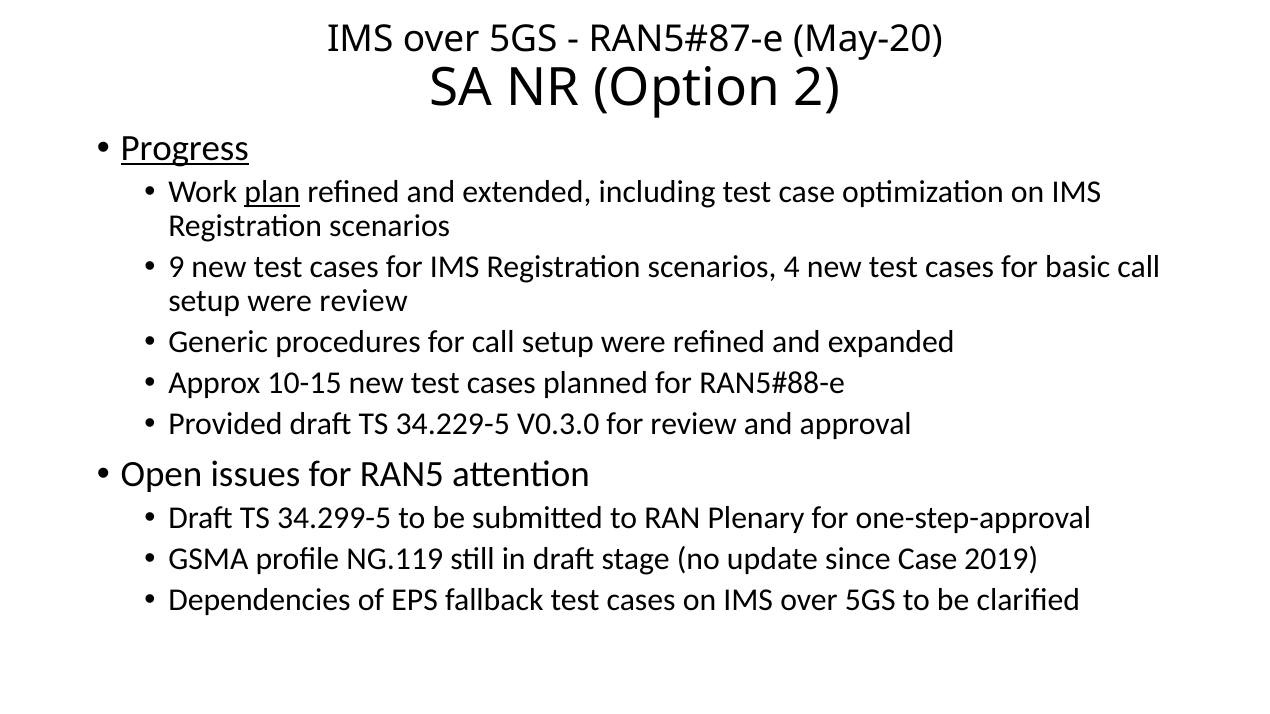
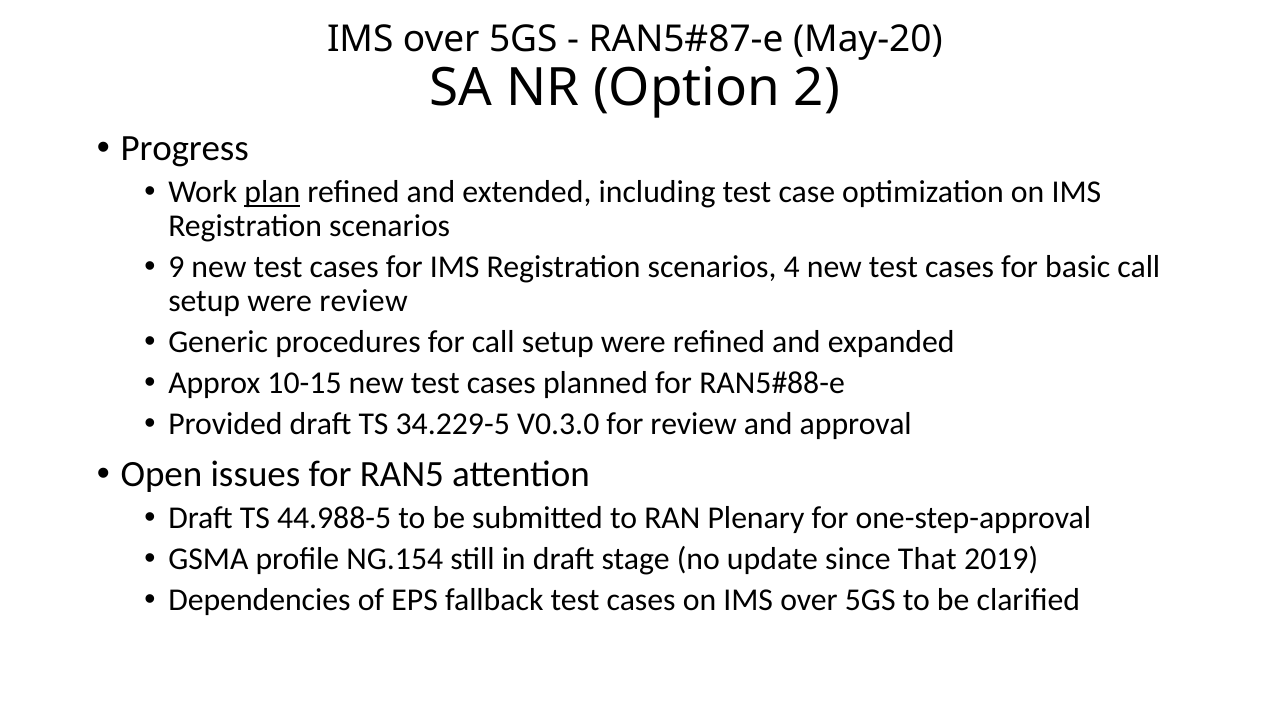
Progress underline: present -> none
34.299-5: 34.299-5 -> 44.988-5
NG.119: NG.119 -> NG.154
since Case: Case -> That
